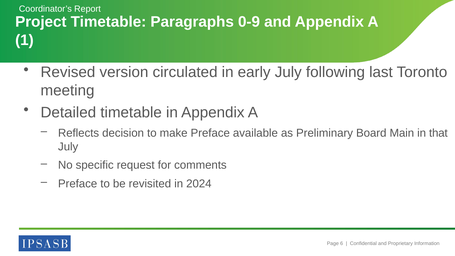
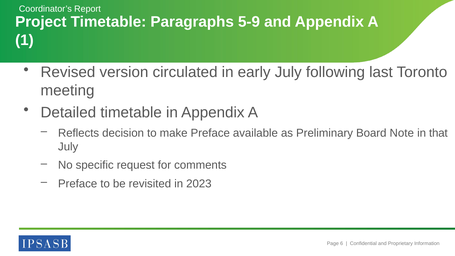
0-9: 0-9 -> 5-9
Main: Main -> Note
2024: 2024 -> 2023
